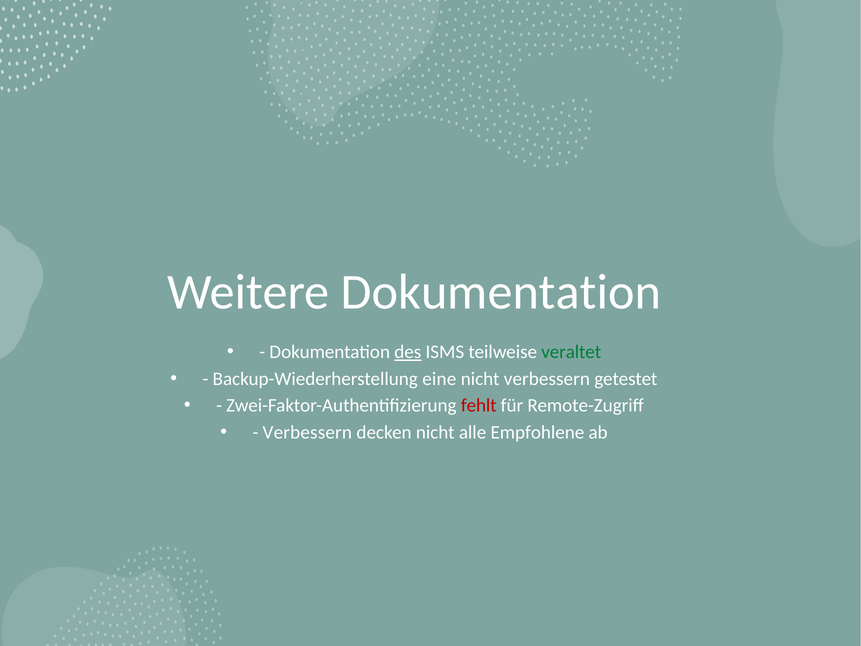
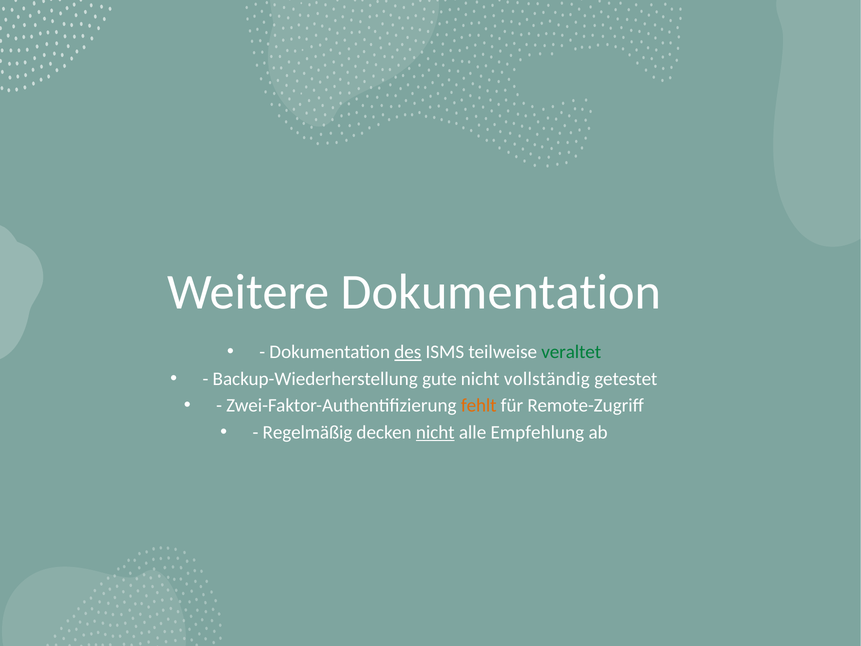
eine: eine -> gute
nicht verbessern: verbessern -> vollständig
fehlt colour: red -> orange
Verbessern at (307, 432): Verbessern -> Regelmäßig
nicht at (435, 432) underline: none -> present
Empfohlene: Empfohlene -> Empfehlung
